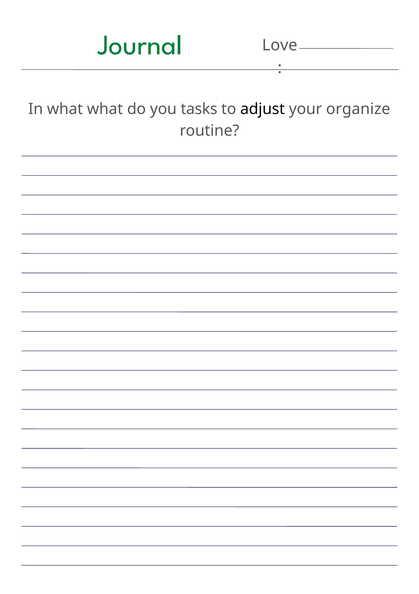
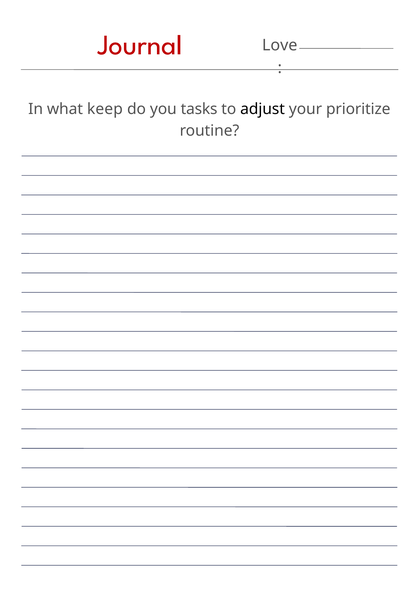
Journal colour: green -> red
what what: what -> keep
organize: organize -> prioritize
